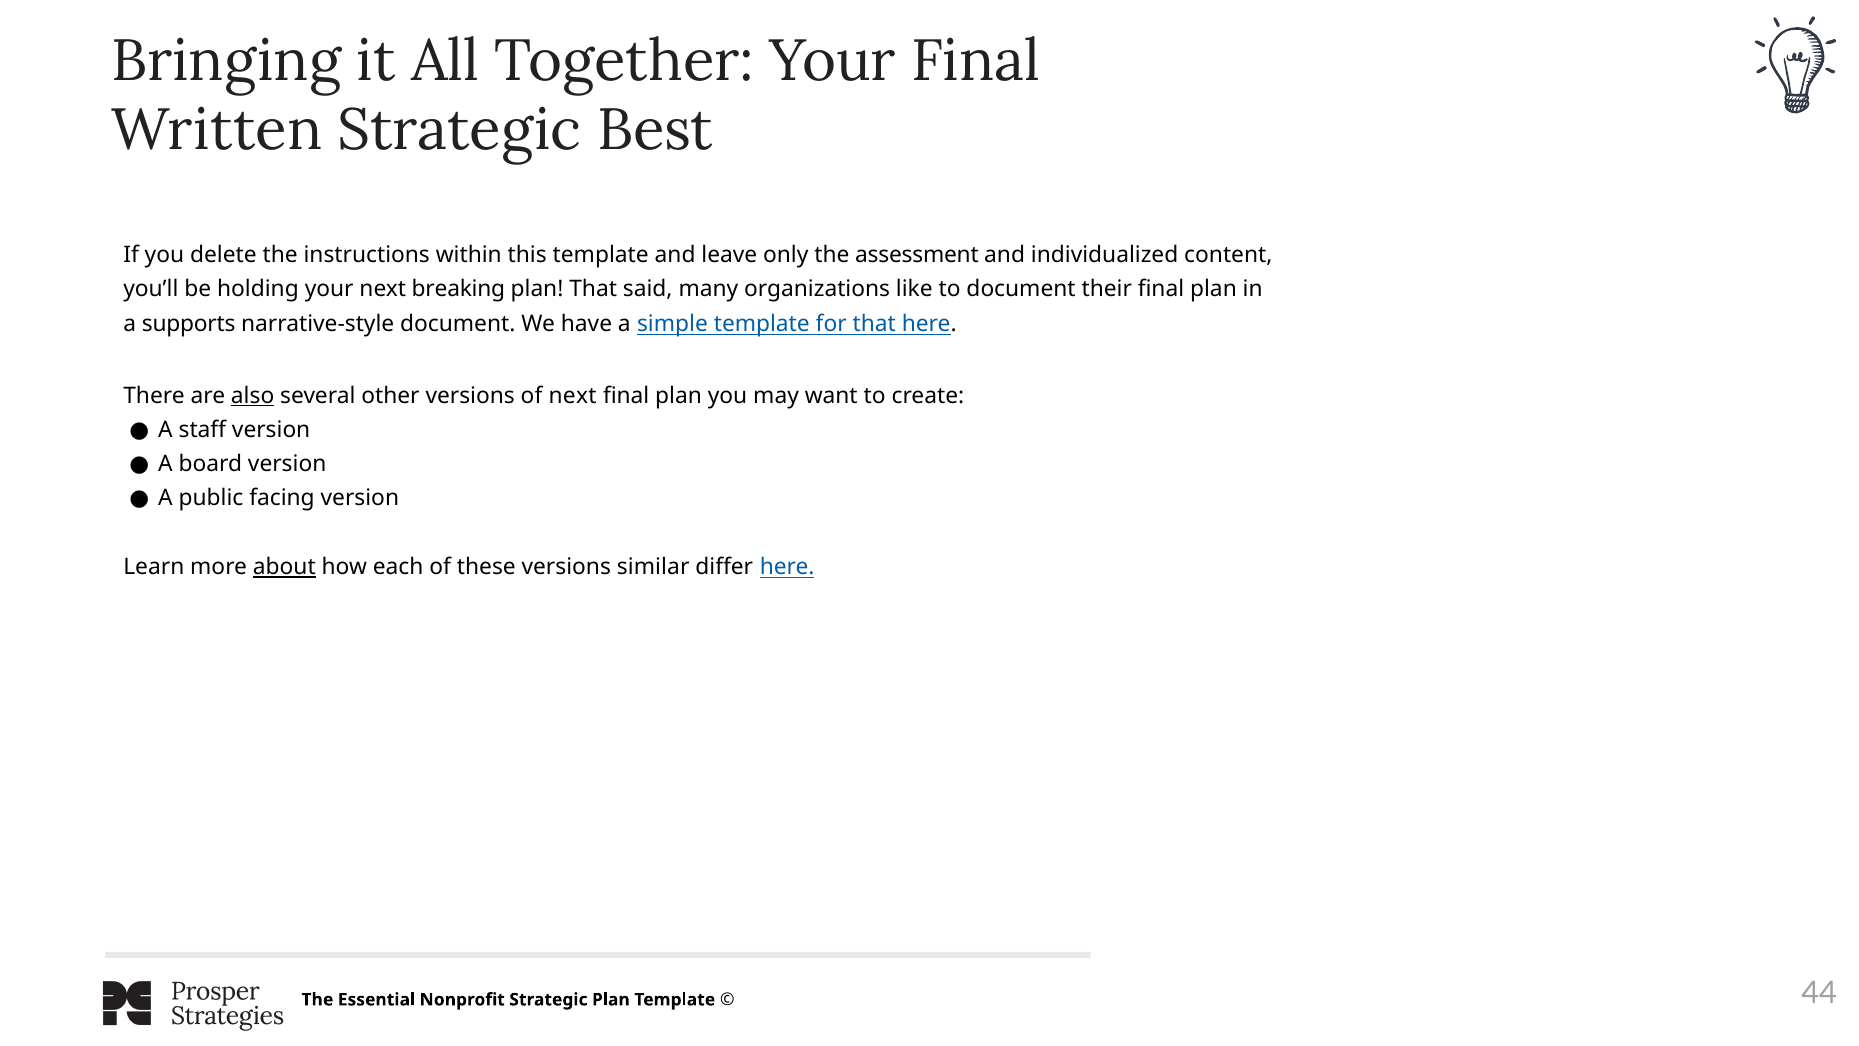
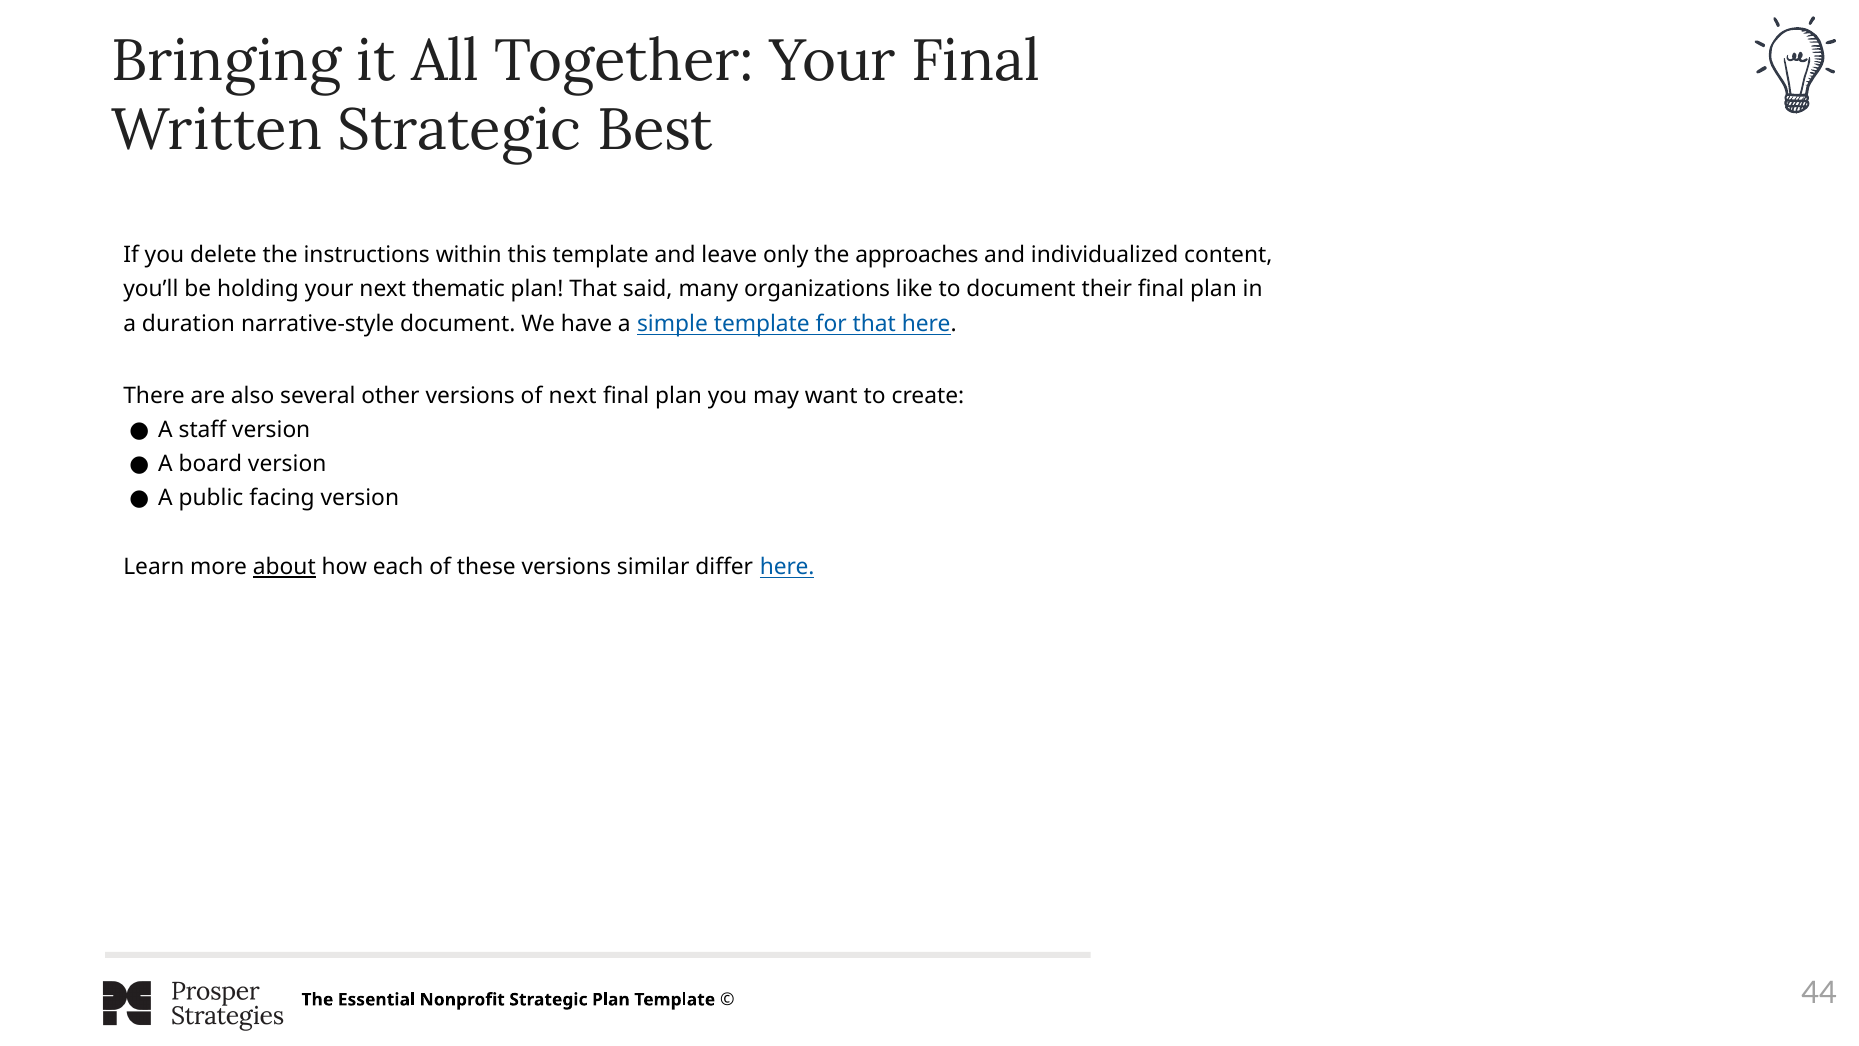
assessment: assessment -> approaches
breaking: breaking -> thematic
supports: supports -> duration
also underline: present -> none
